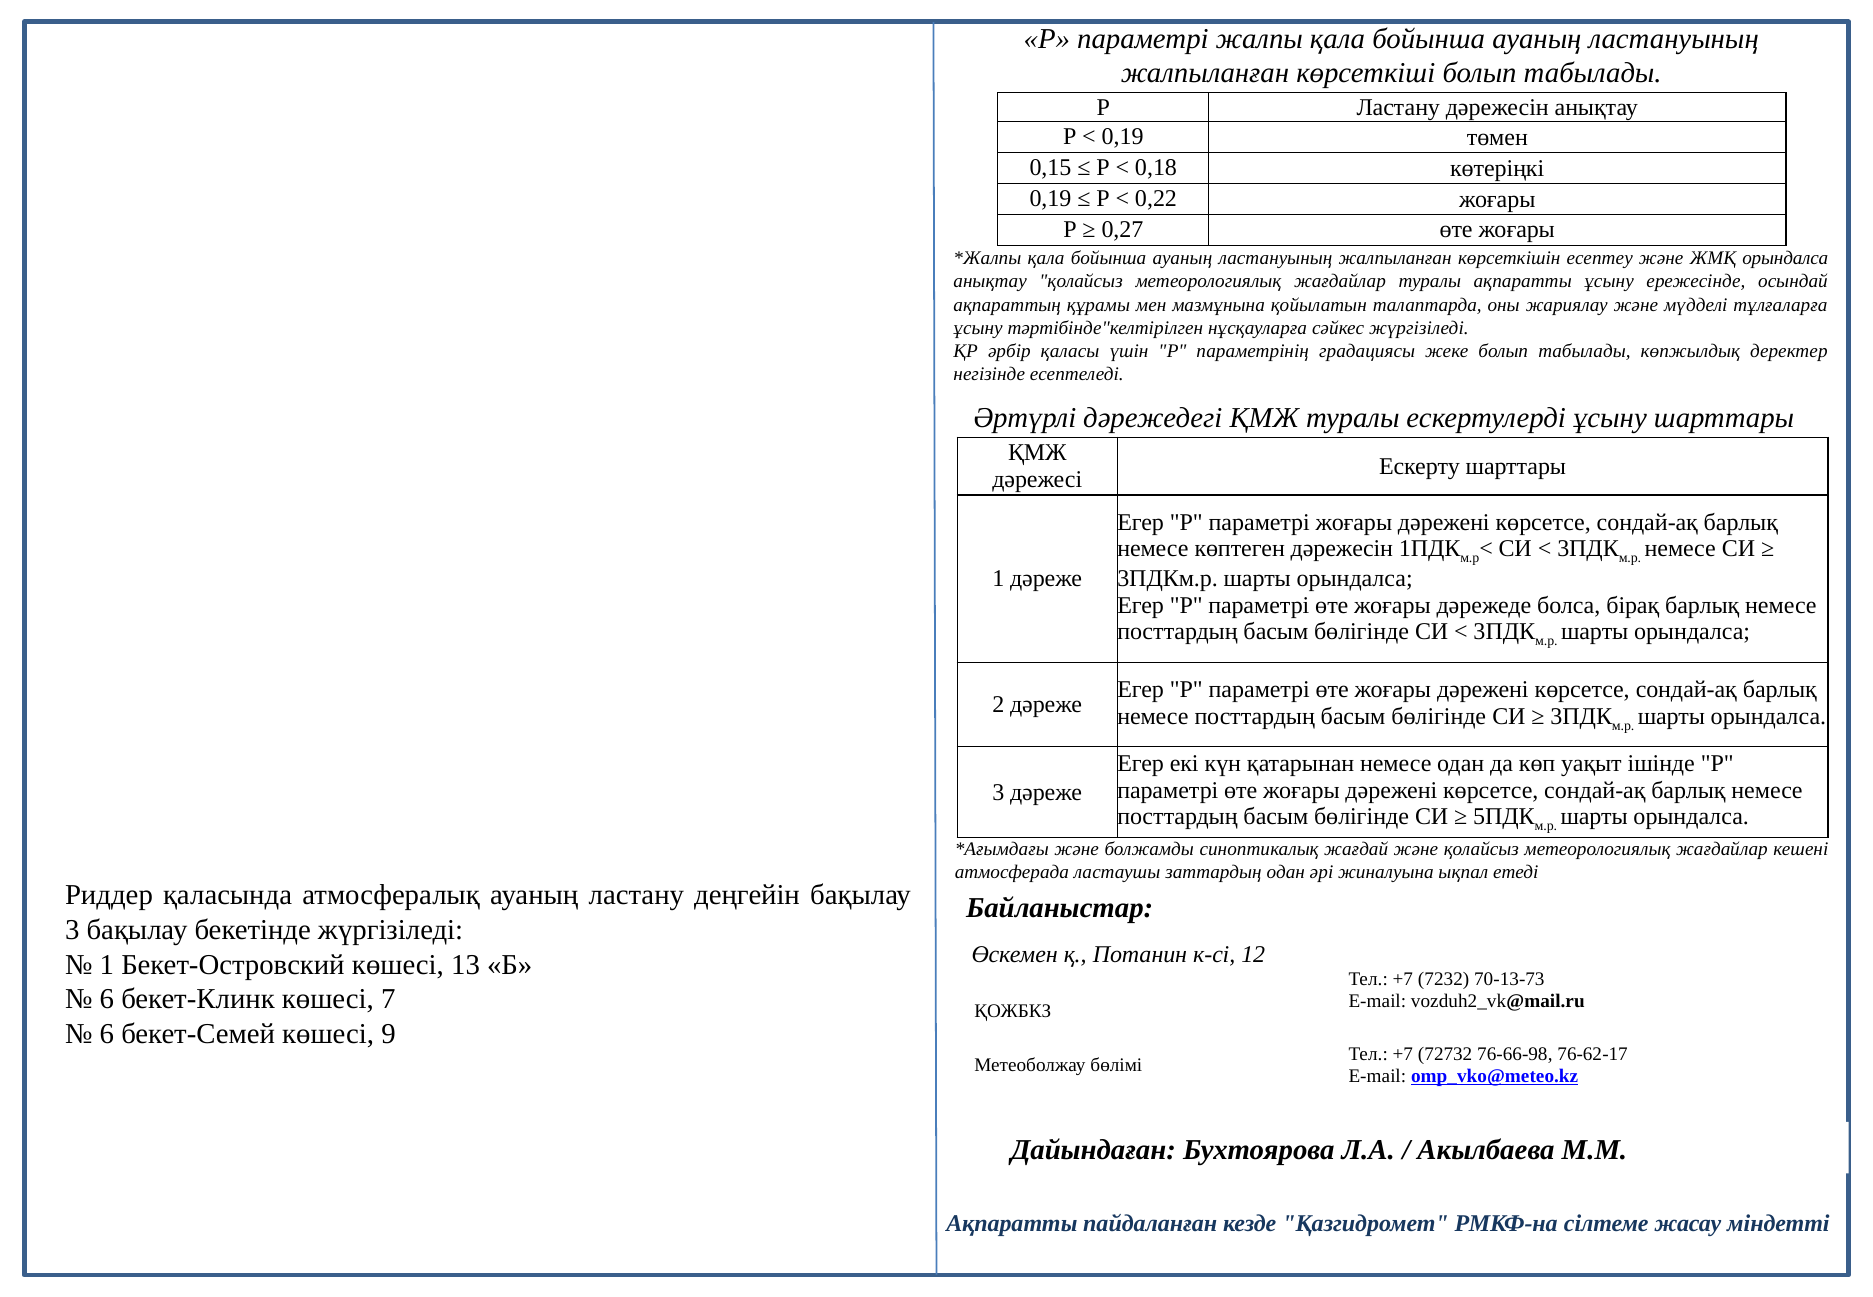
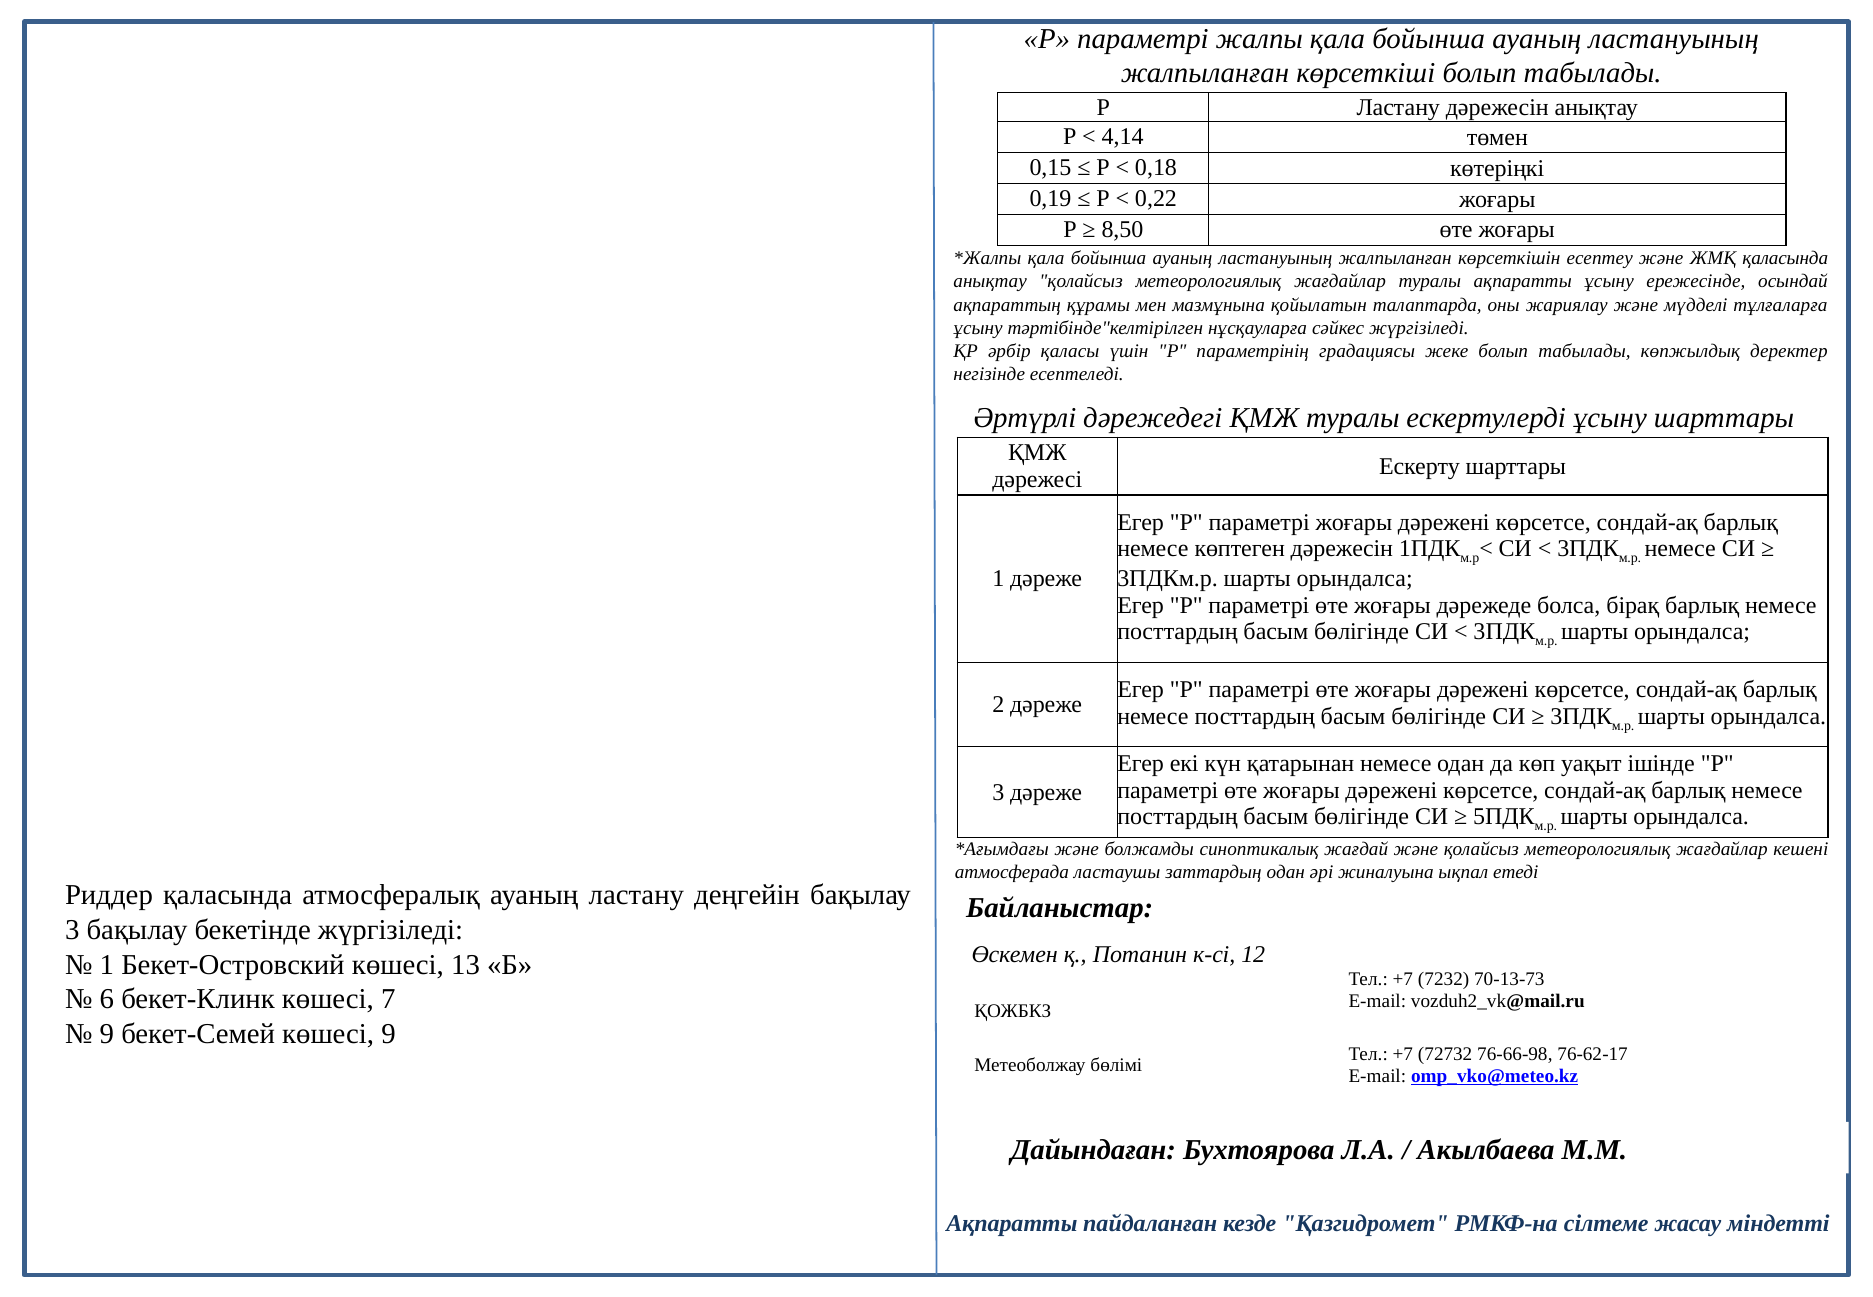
0,19 at (1123, 137): 0,19 -> 4,14
0,27: 0,27 -> 8,50
ЖМҚ орындалса: орындалса -> қаласында
6 at (107, 1033): 6 -> 9
